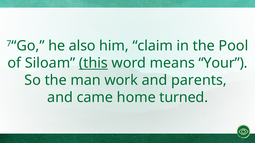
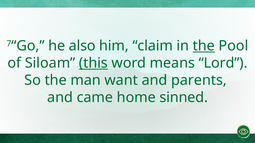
the at (204, 46) underline: none -> present
Your: Your -> Lord
work: work -> want
turned: turned -> sinned
